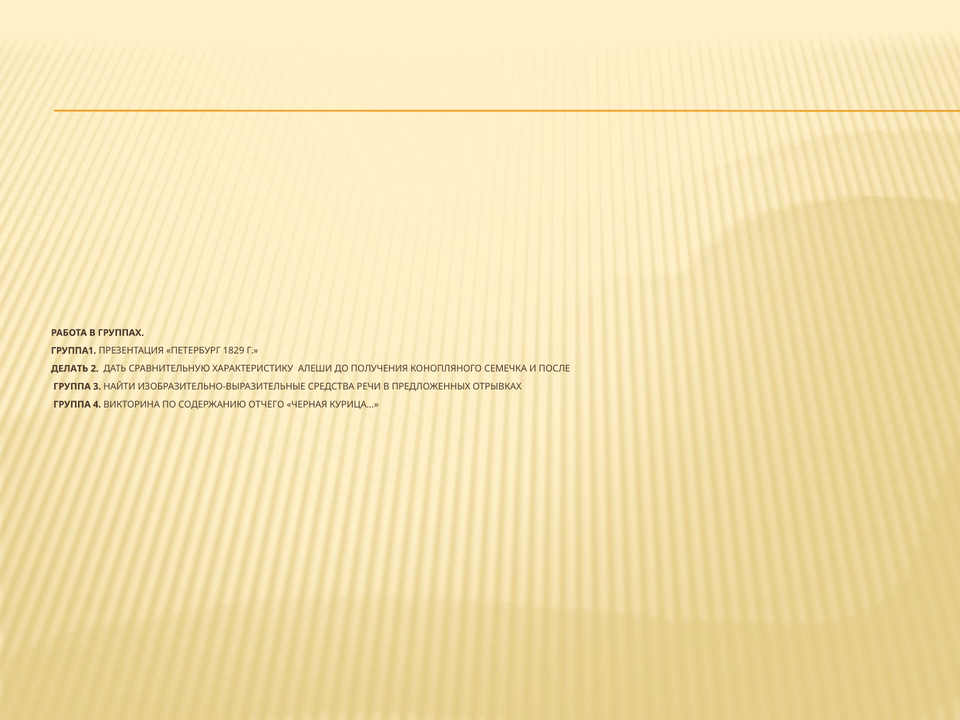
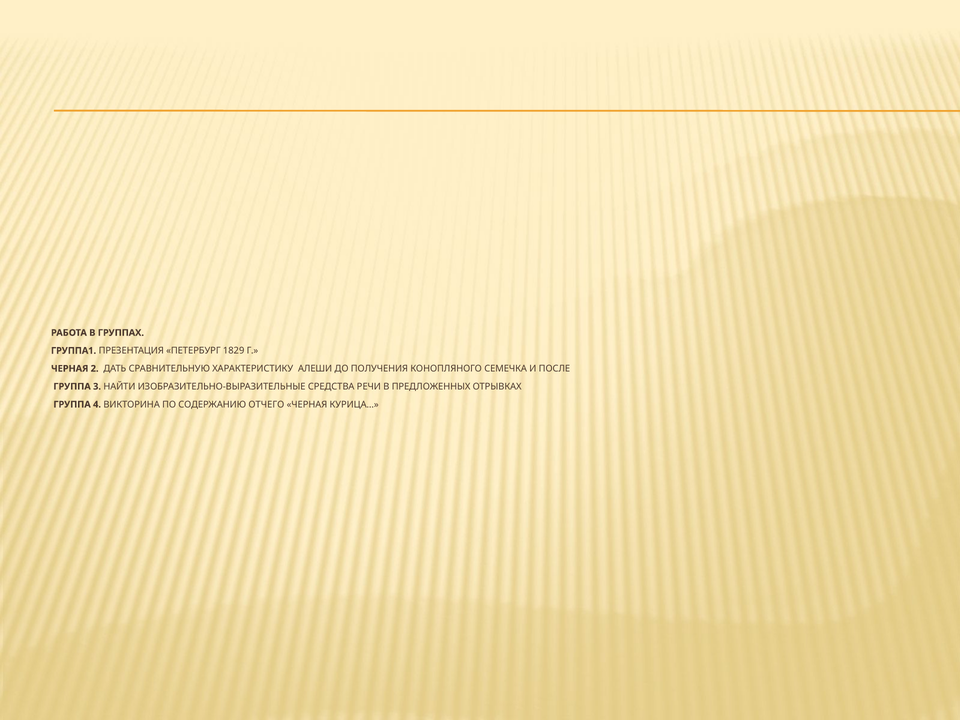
ДЕЛАТЬ at (70, 369): ДЕЛАТЬ -> ЧЕРНАЯ
